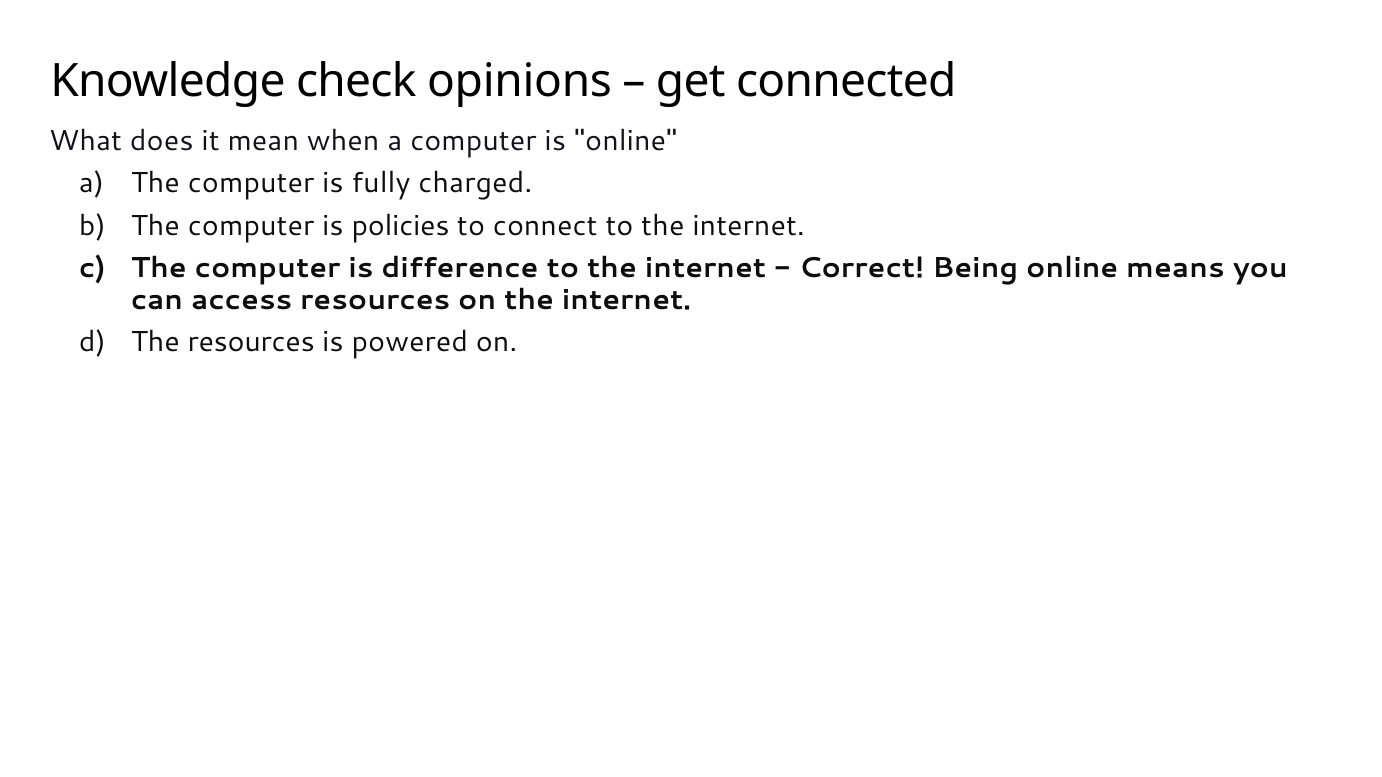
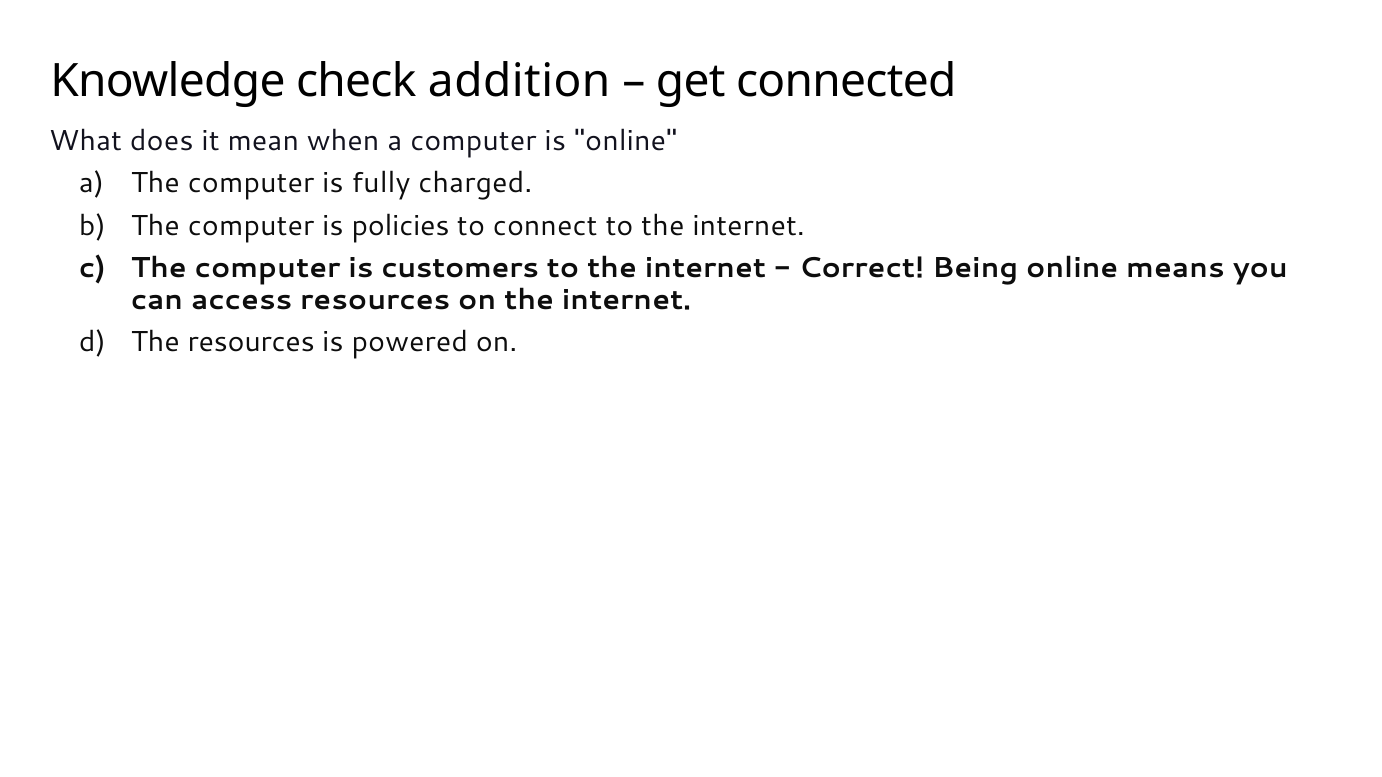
opinions: opinions -> addition
difference: difference -> customers
